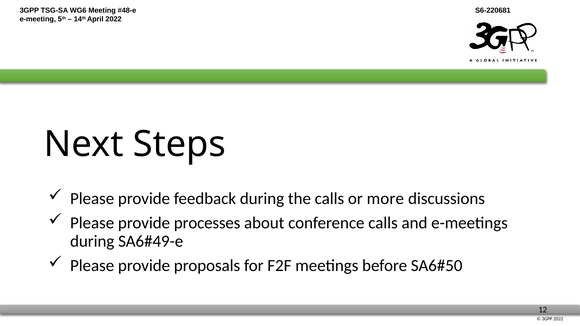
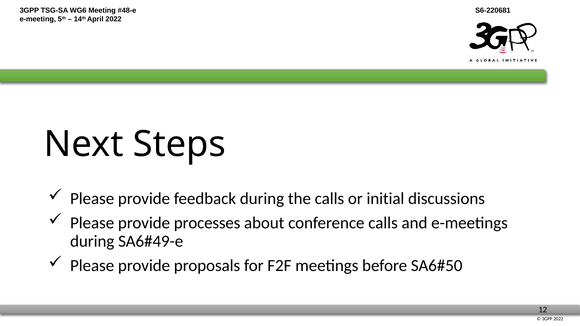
more: more -> initial
